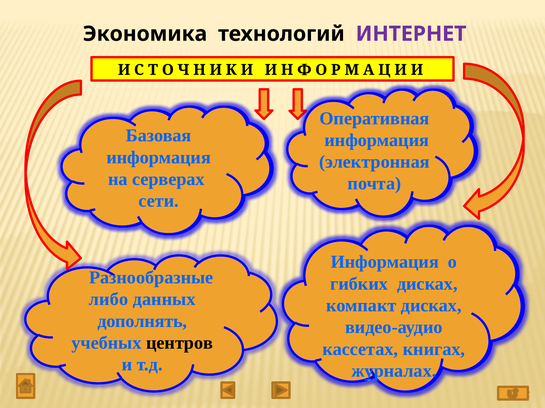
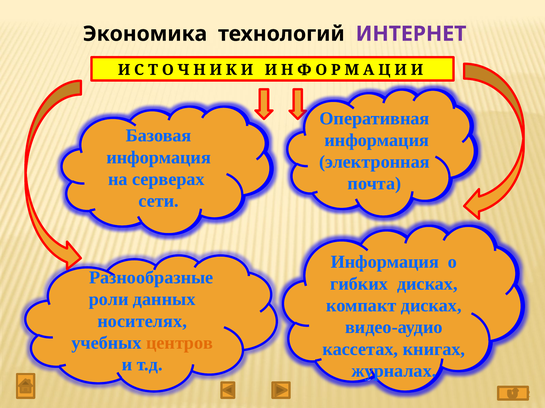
либо: либо -> роли
дополнять: дополнять -> носителях
центров colour: black -> orange
